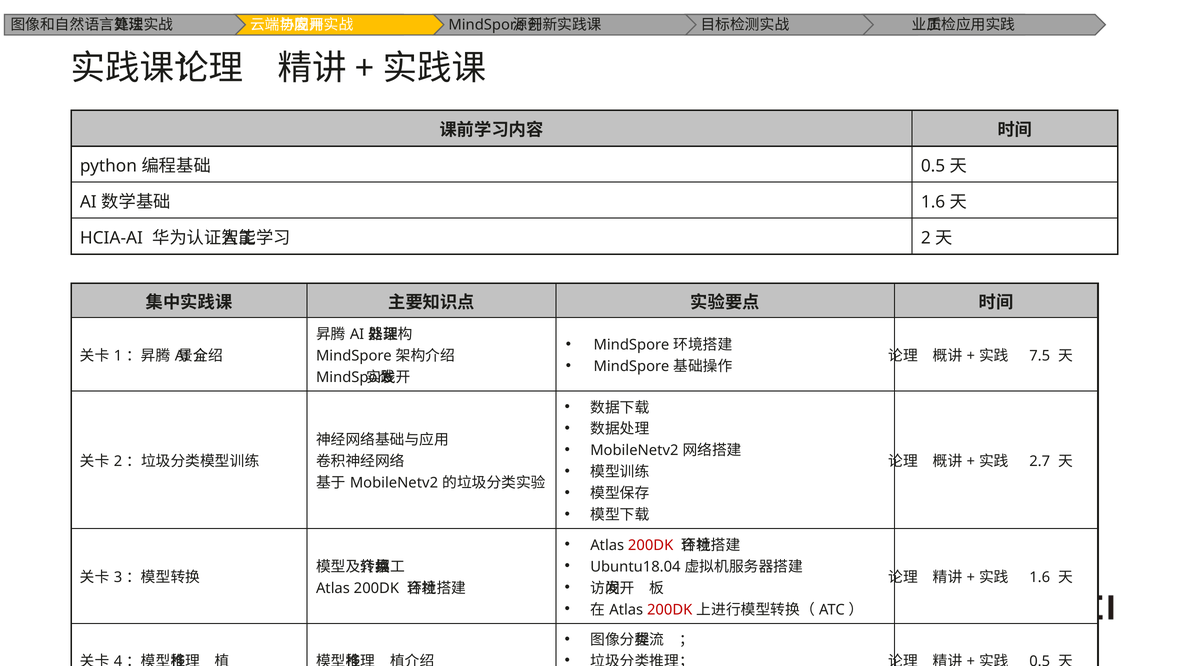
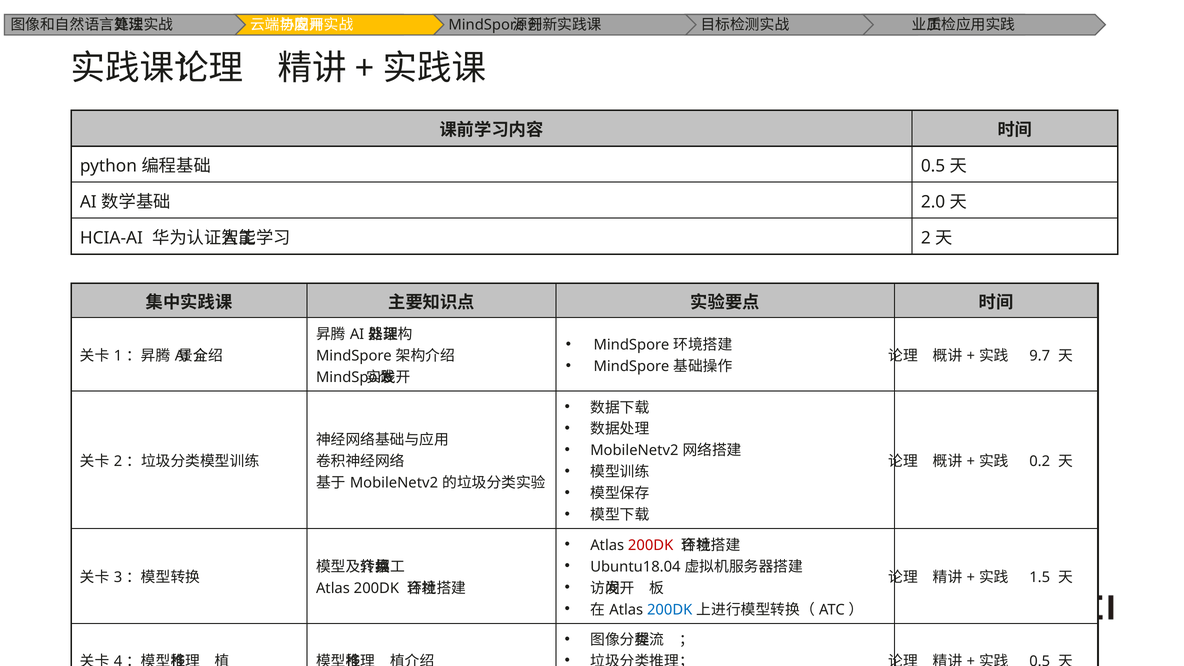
1.6 at (933, 202): 1.6 -> 2.0
7.5: 7.5 -> 9.7
2.7: 2.7 -> 0.2
1.6 at (1040, 577): 1.6 -> 1.5
200DK at (670, 609) colour: red -> blue
